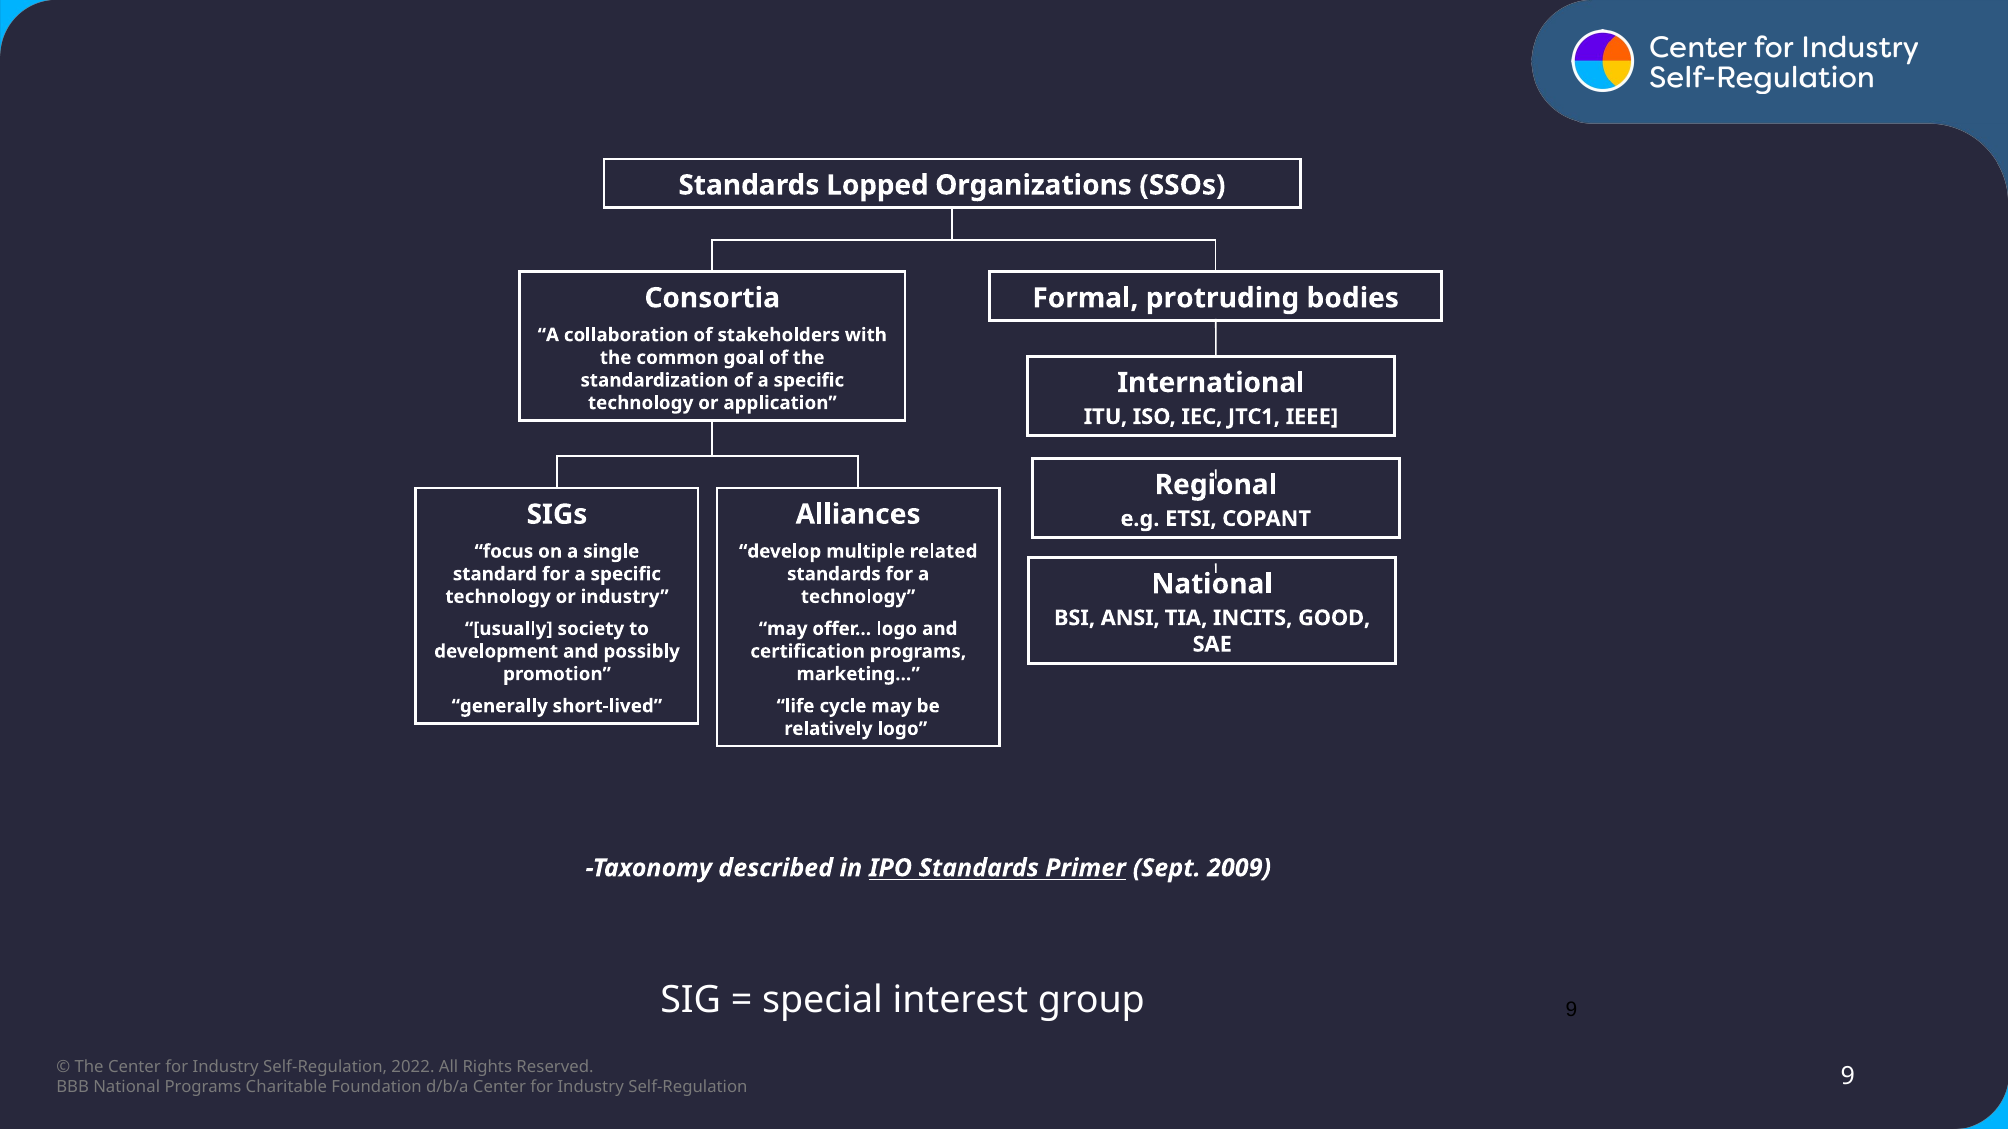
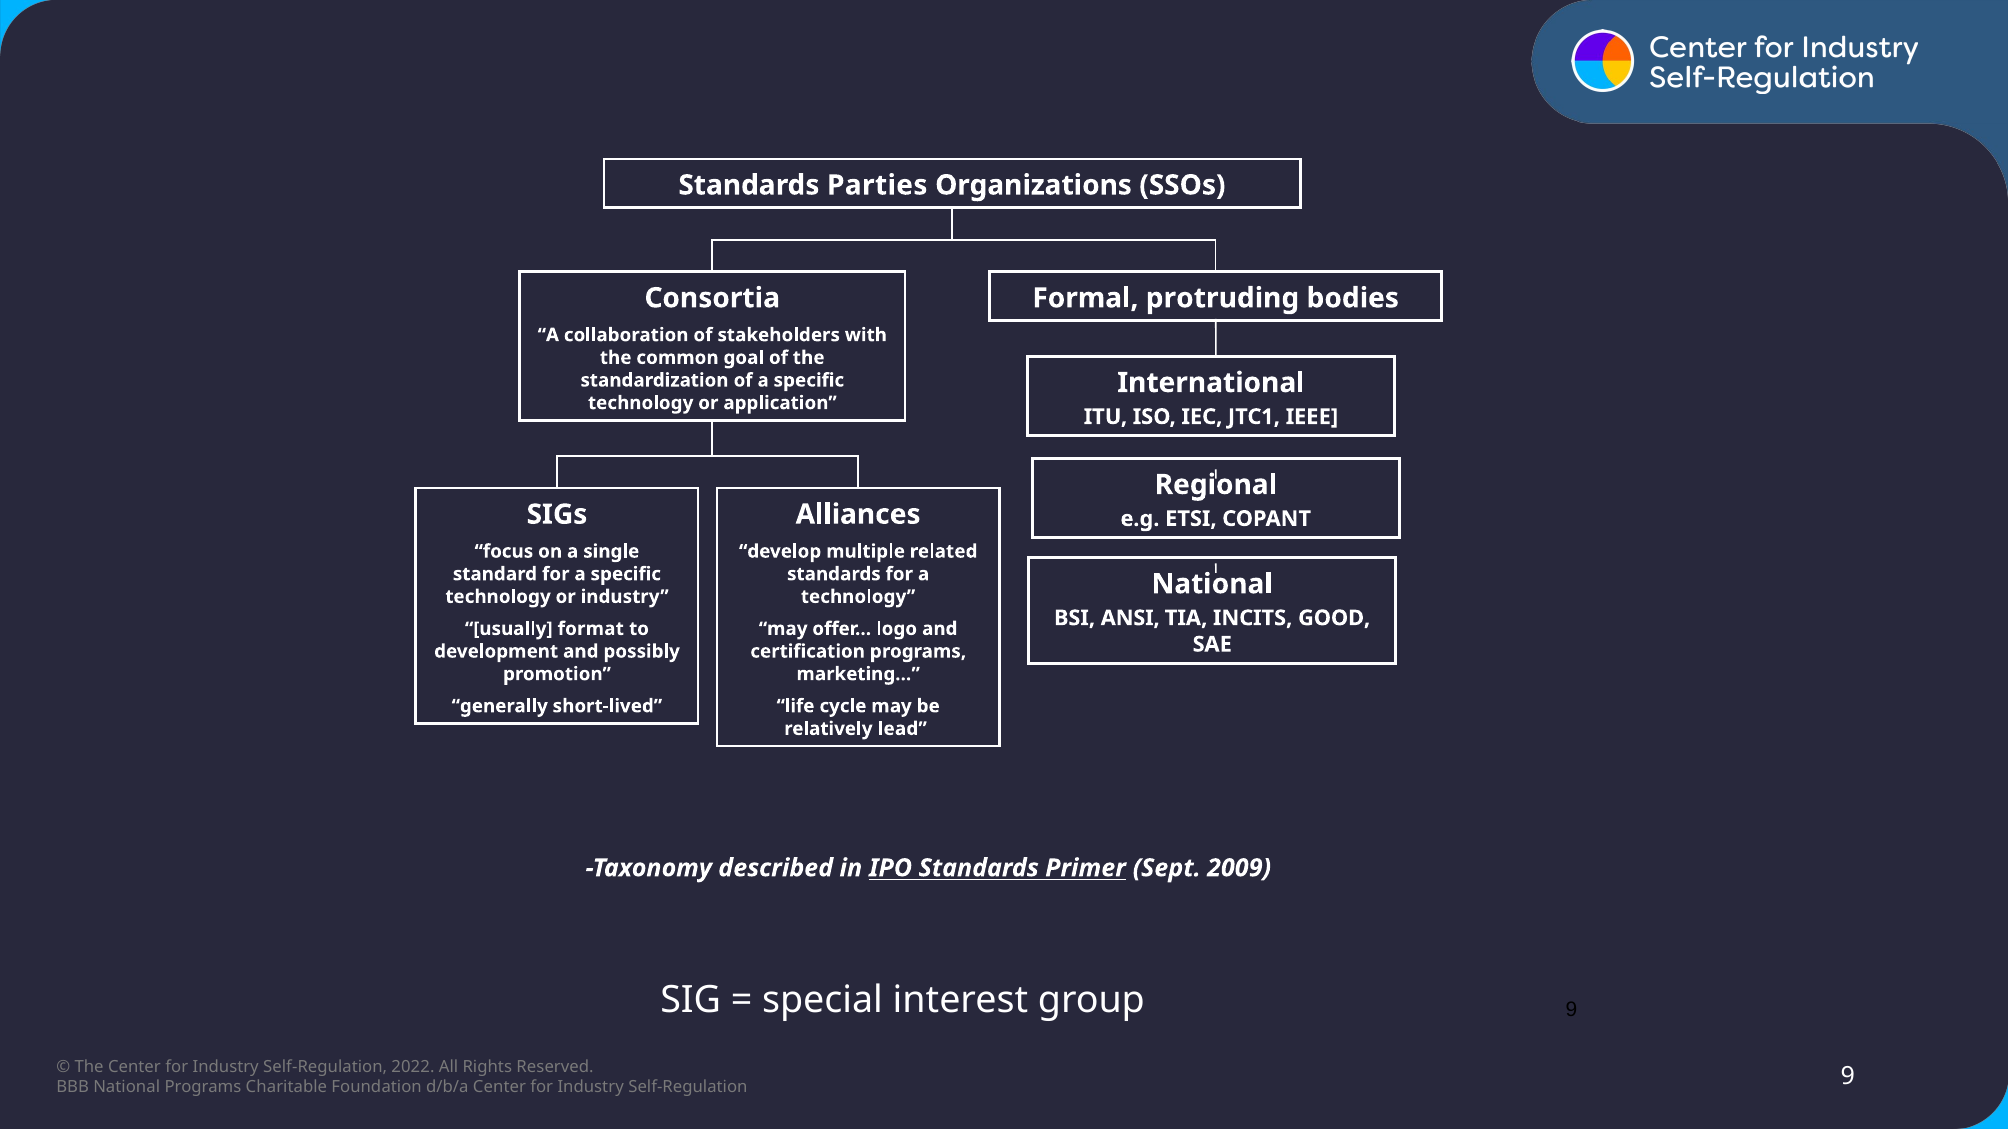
Lopped: Lopped -> Parties
society: society -> format
relatively logo: logo -> lead
